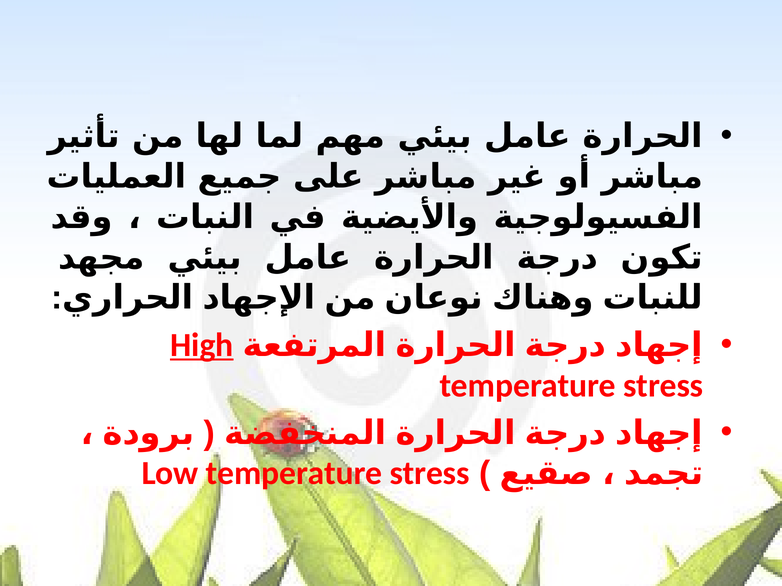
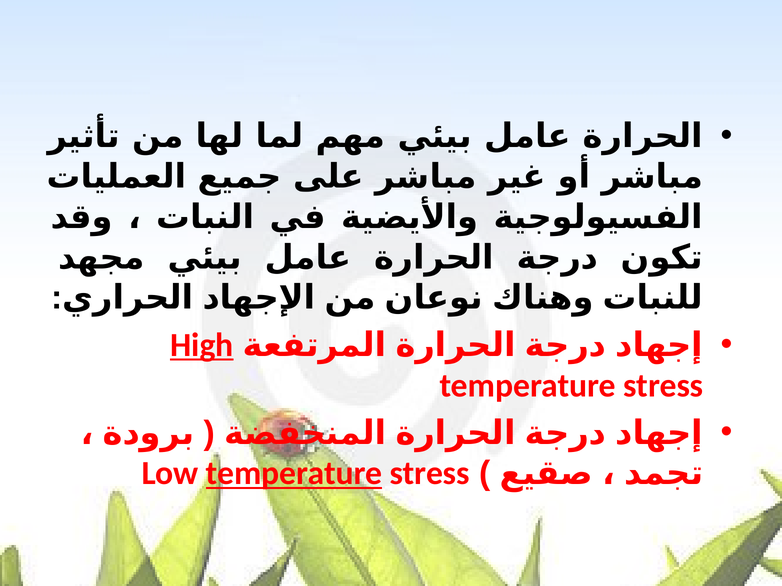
temperature at (294, 474) underline: none -> present
